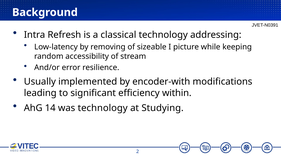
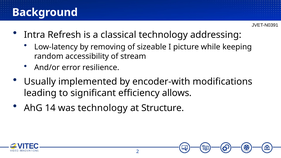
within: within -> allows
Studying: Studying -> Structure
